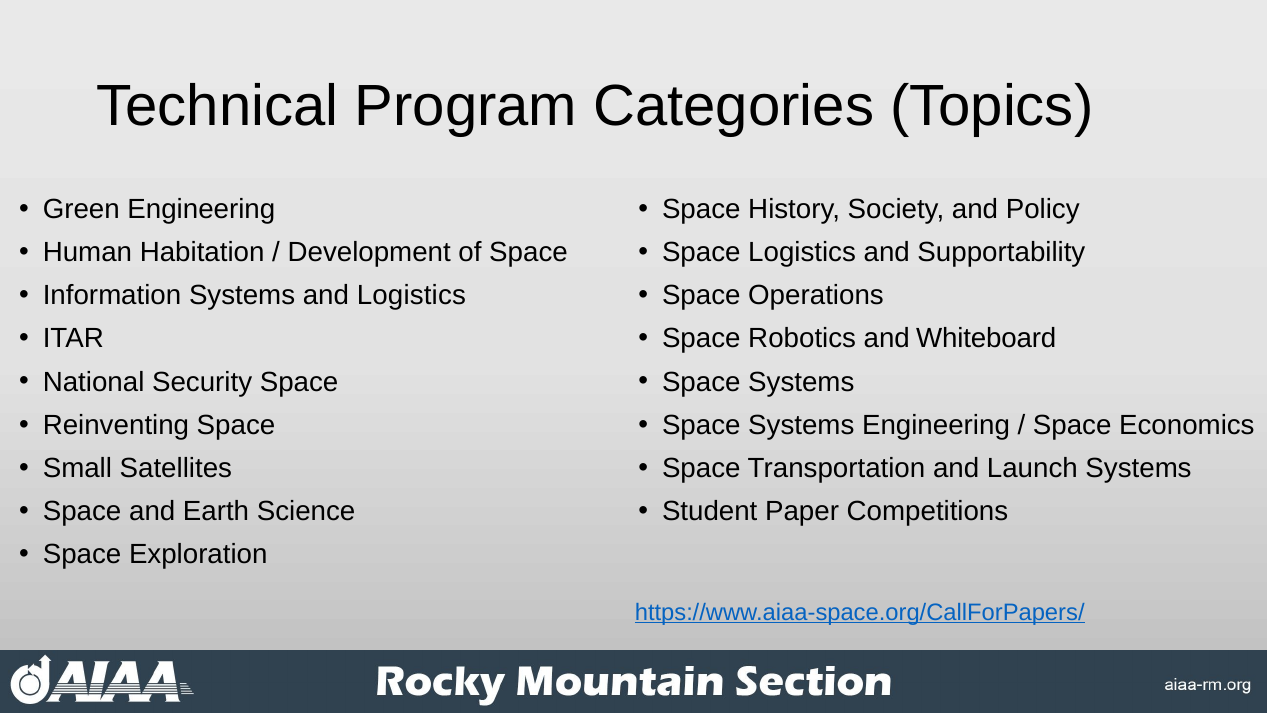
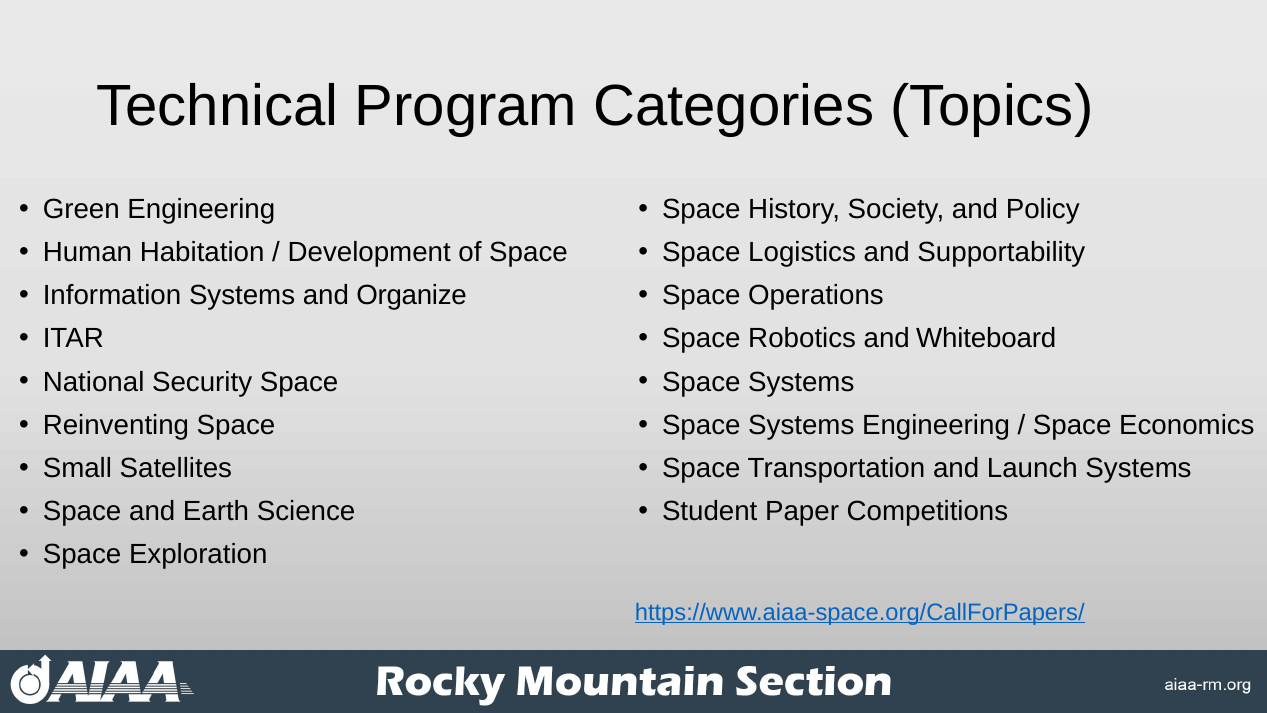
and Logistics: Logistics -> Organize
